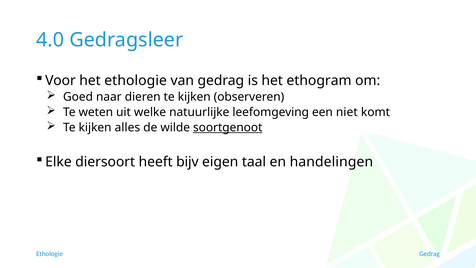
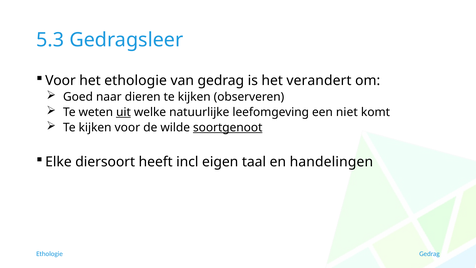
4.0: 4.0 -> 5.3
ethogram: ethogram -> verandert
uit underline: none -> present
kijken alles: alles -> voor
bijv: bijv -> incl
